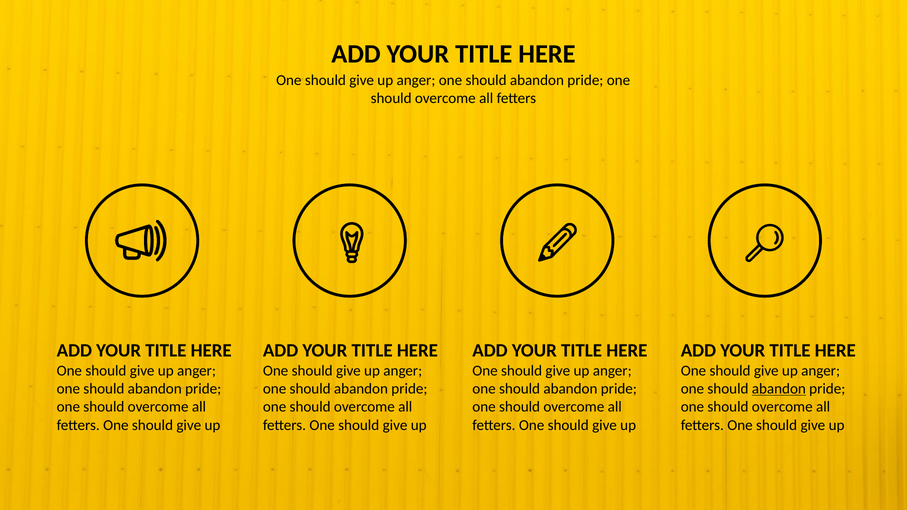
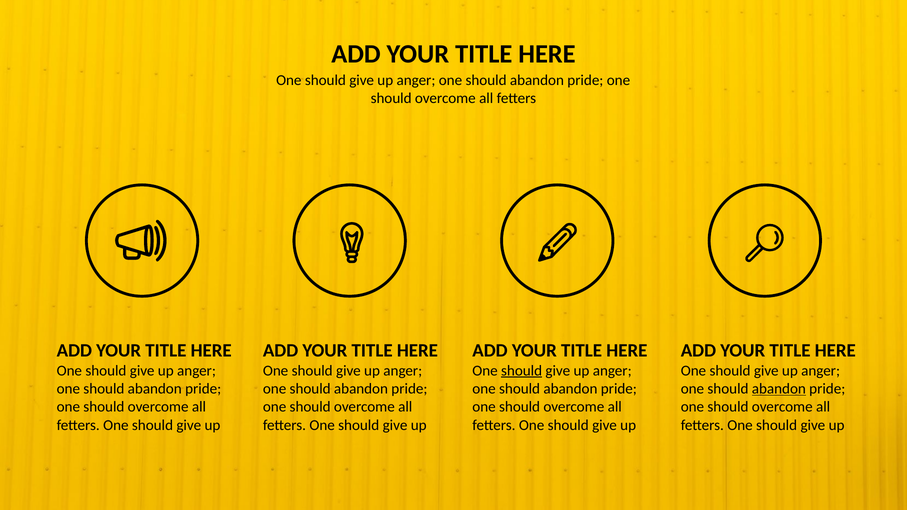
should at (522, 371) underline: none -> present
